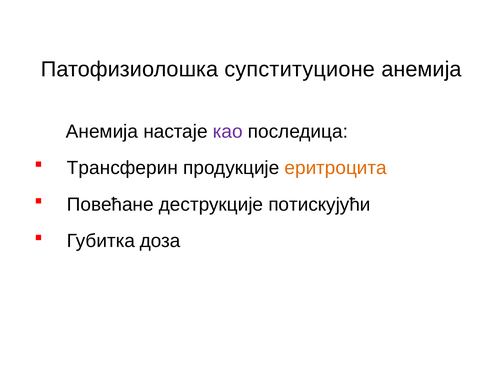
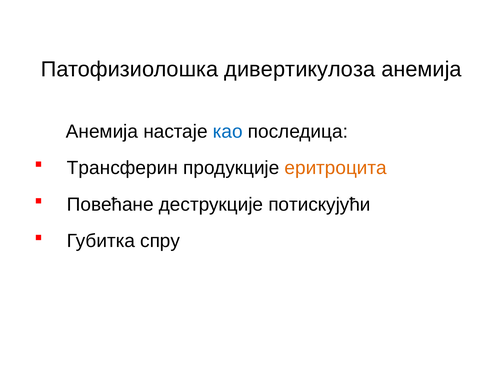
супституционе: супституционе -> дивертикулоза
као colour: purple -> blue
доза: доза -> спру
